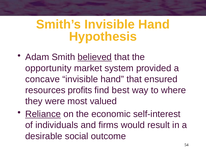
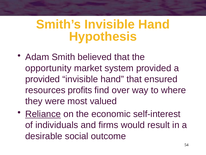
believed underline: present -> none
concave at (43, 79): concave -> provided
best: best -> over
